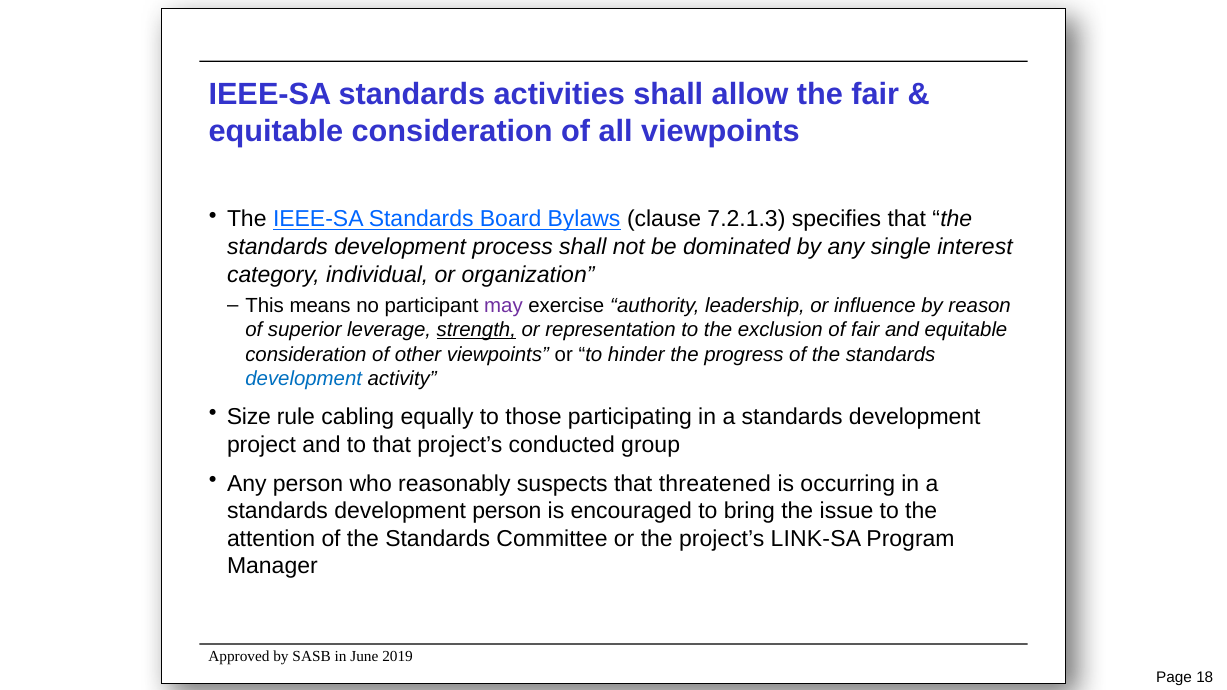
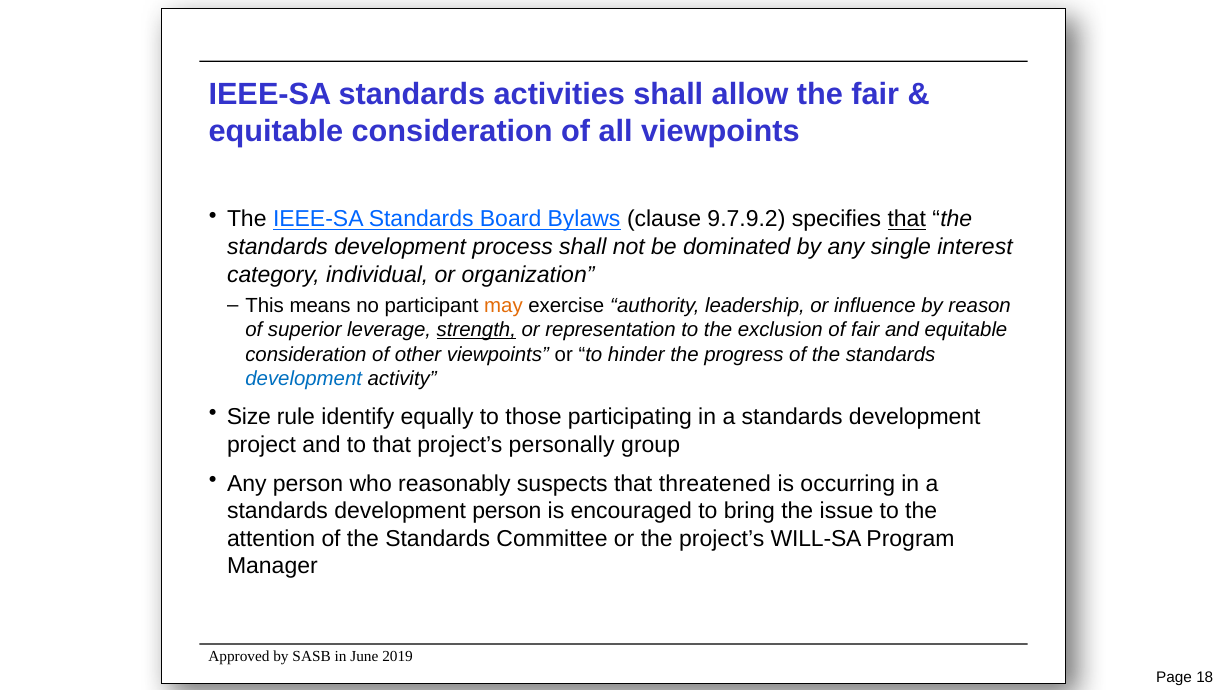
7.2.1.3: 7.2.1.3 -> 9.7.9.2
that at (907, 219) underline: none -> present
may colour: purple -> orange
cabling: cabling -> identify
conducted: conducted -> personally
LINK-SA: LINK-SA -> WILL-SA
